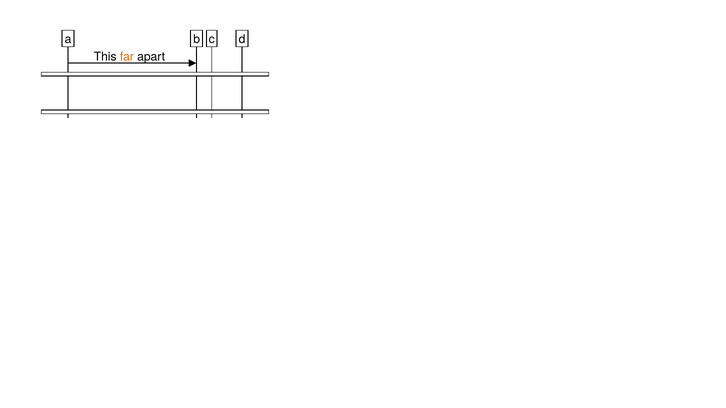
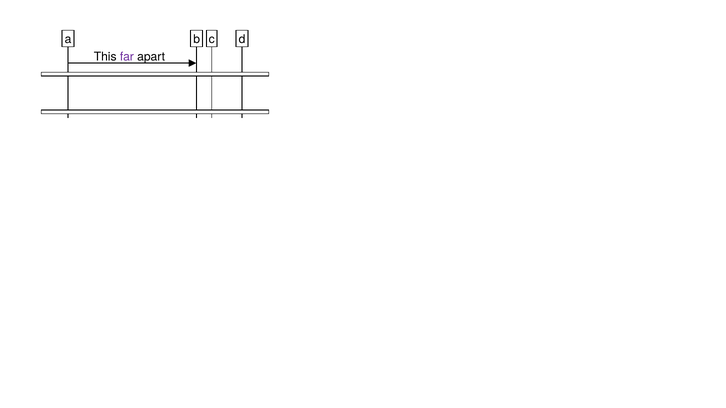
far colour: orange -> purple
